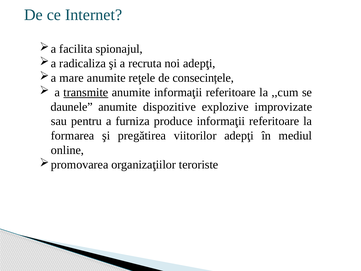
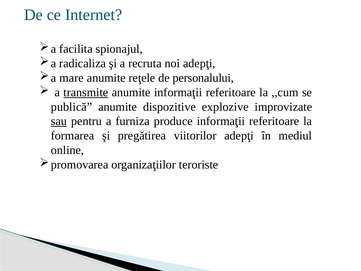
consecințele: consecințele -> personalului
daunele: daunele -> publică
sau underline: none -> present
